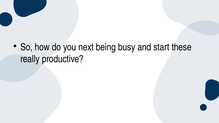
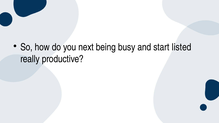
these: these -> listed
